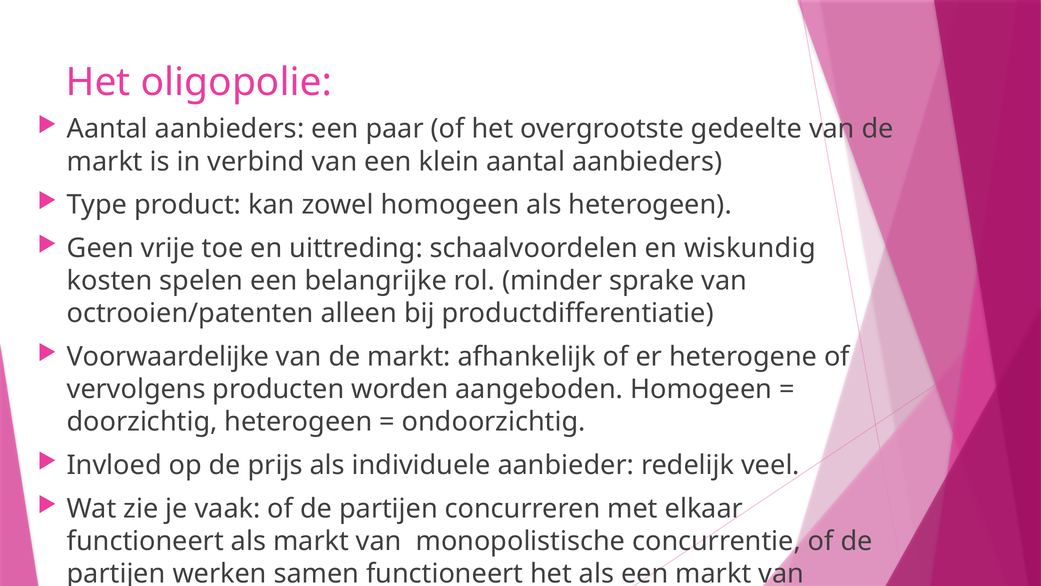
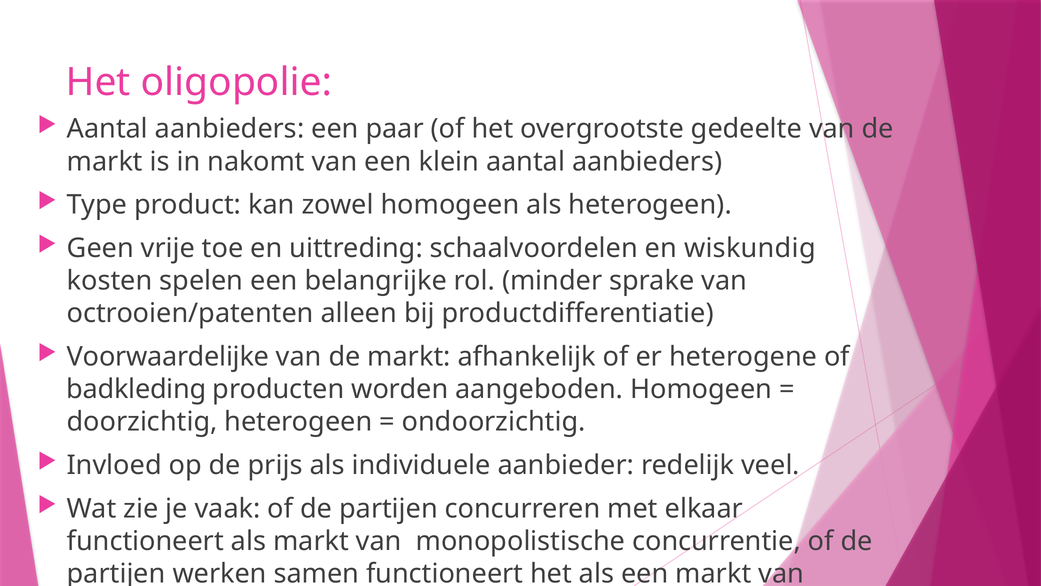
verbind: verbind -> nakomt
vervolgens: vervolgens -> badkleding
